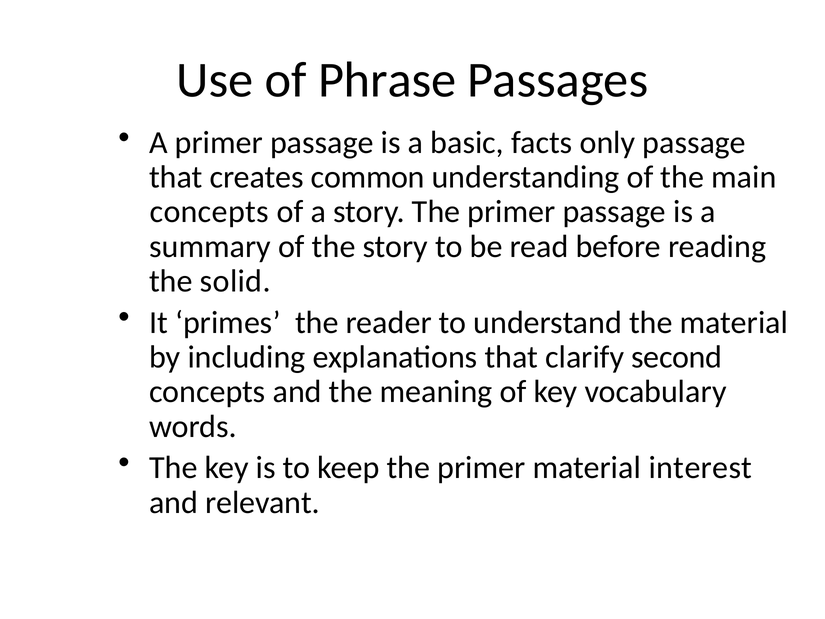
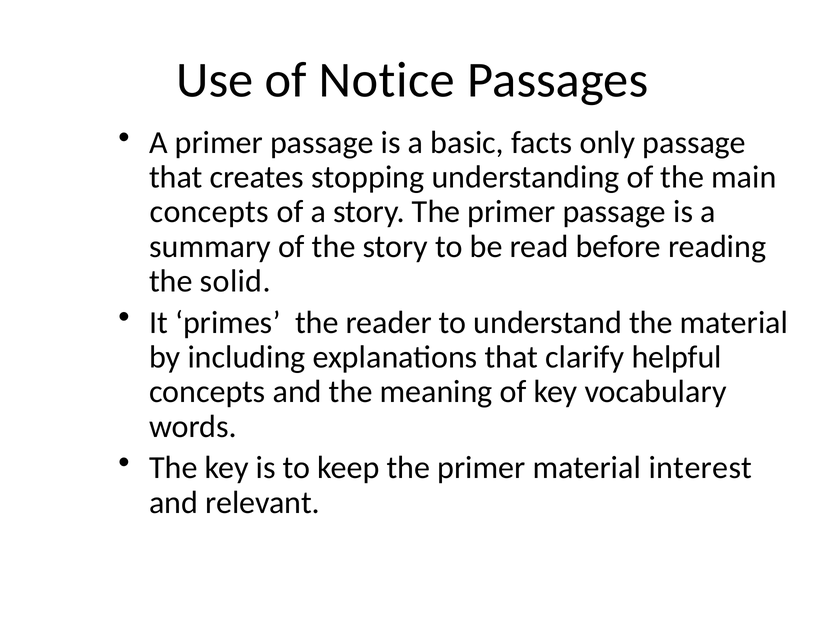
Phrase: Phrase -> Notice
common: common -> stopping
second: second -> helpful
